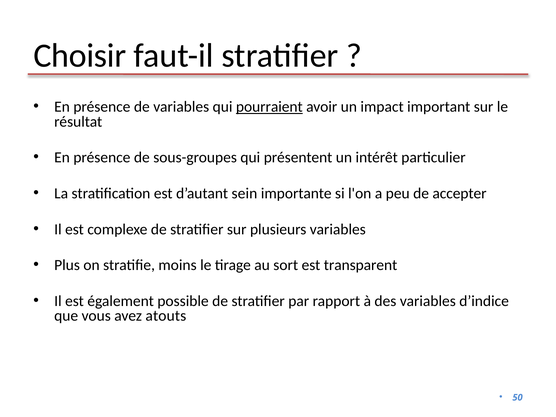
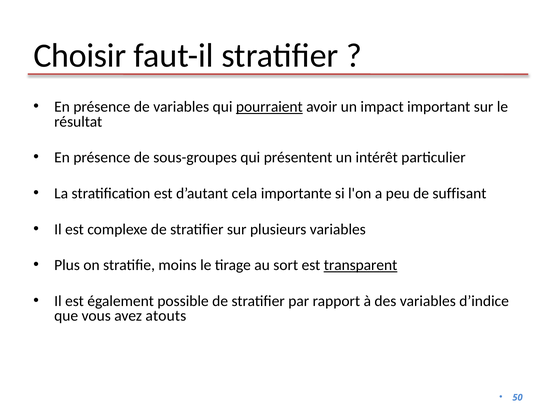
sein: sein -> cela
accepter: accepter -> suffisant
transparent underline: none -> present
